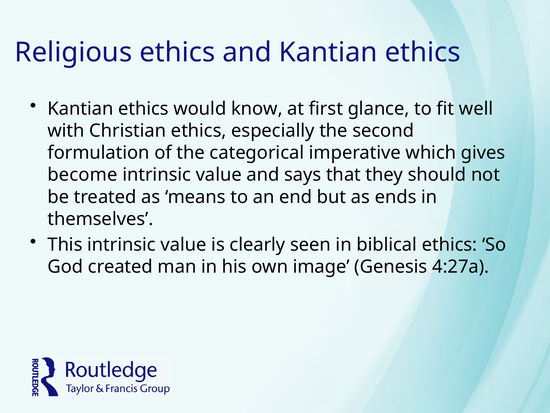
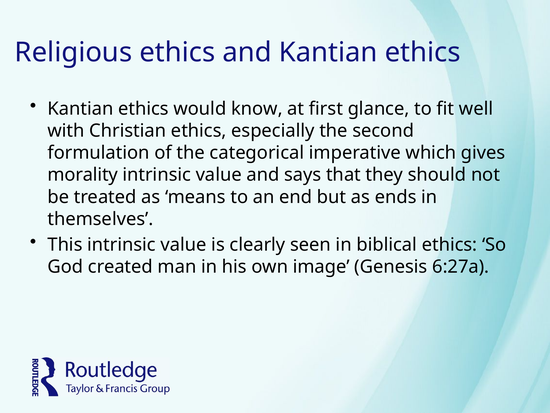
become: become -> morality
4:27a: 4:27a -> 6:27a
